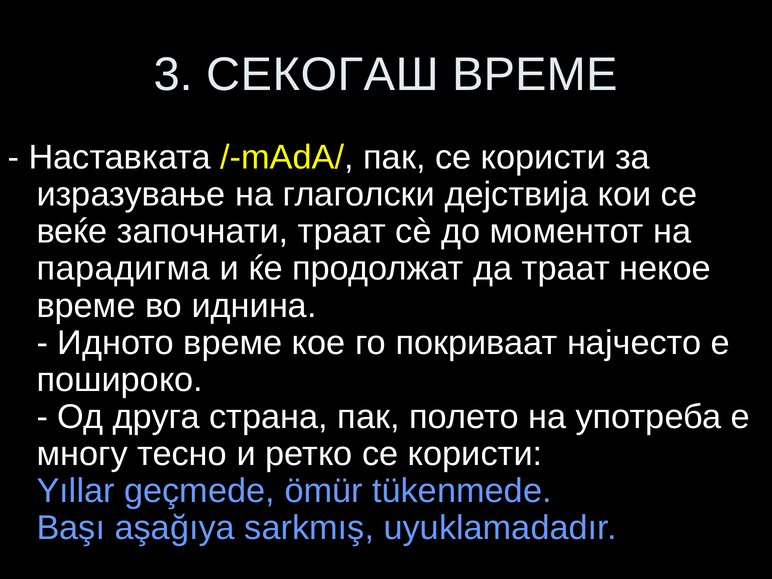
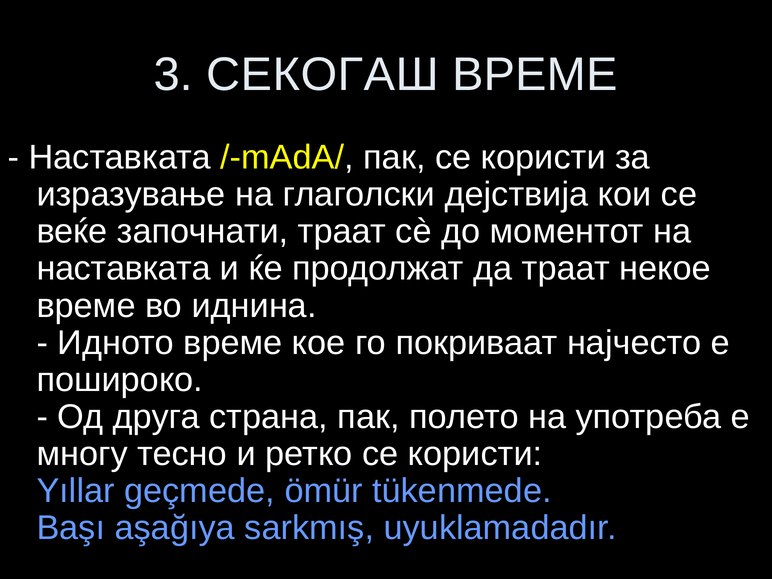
парадигма at (123, 269): парадигма -> наставката
